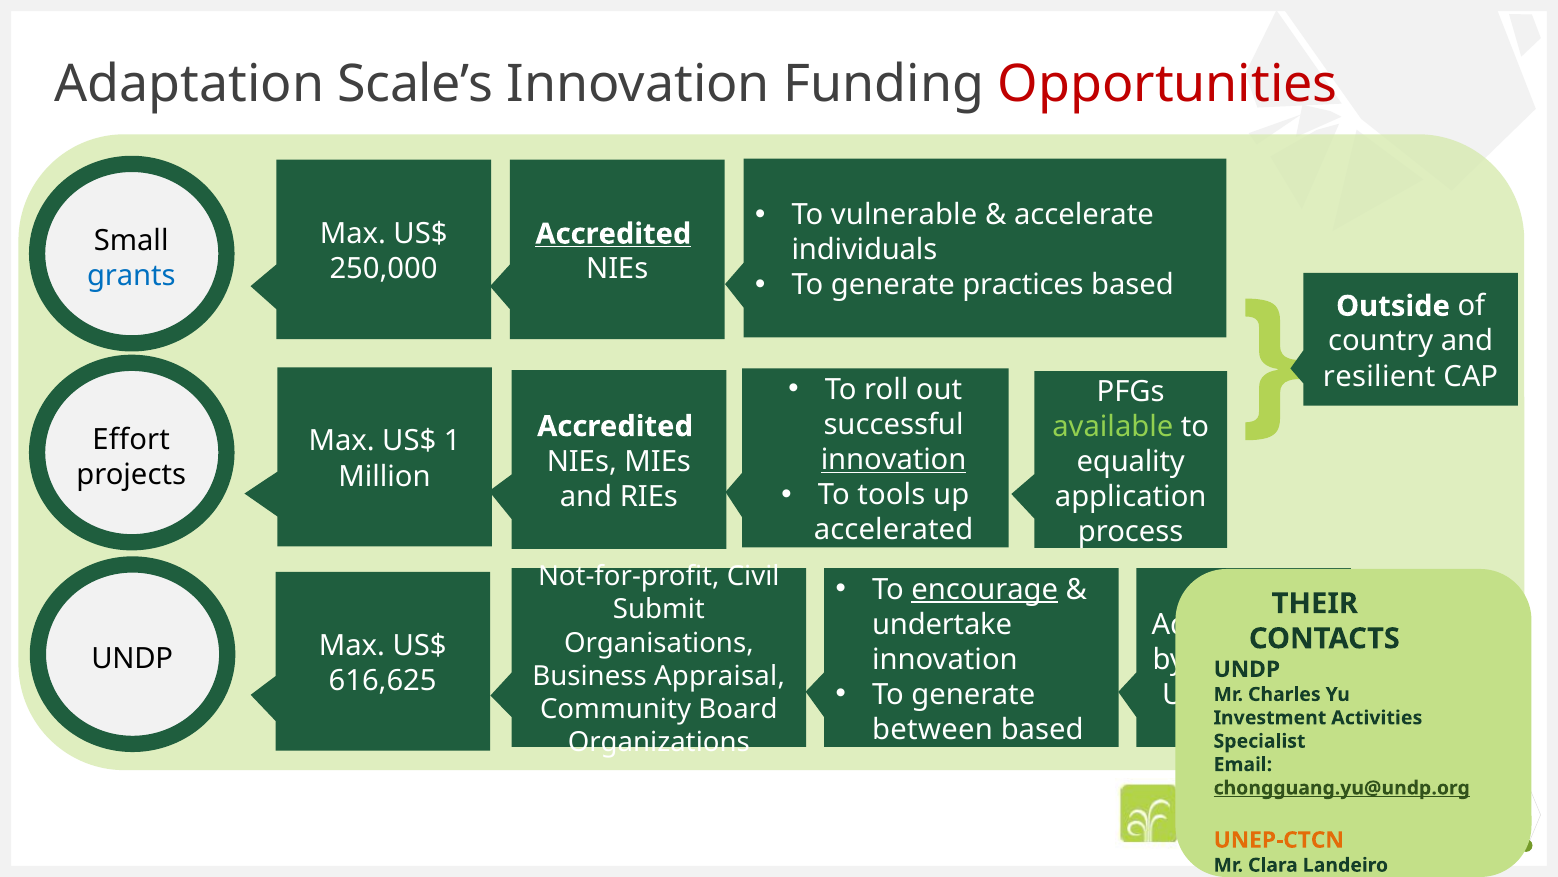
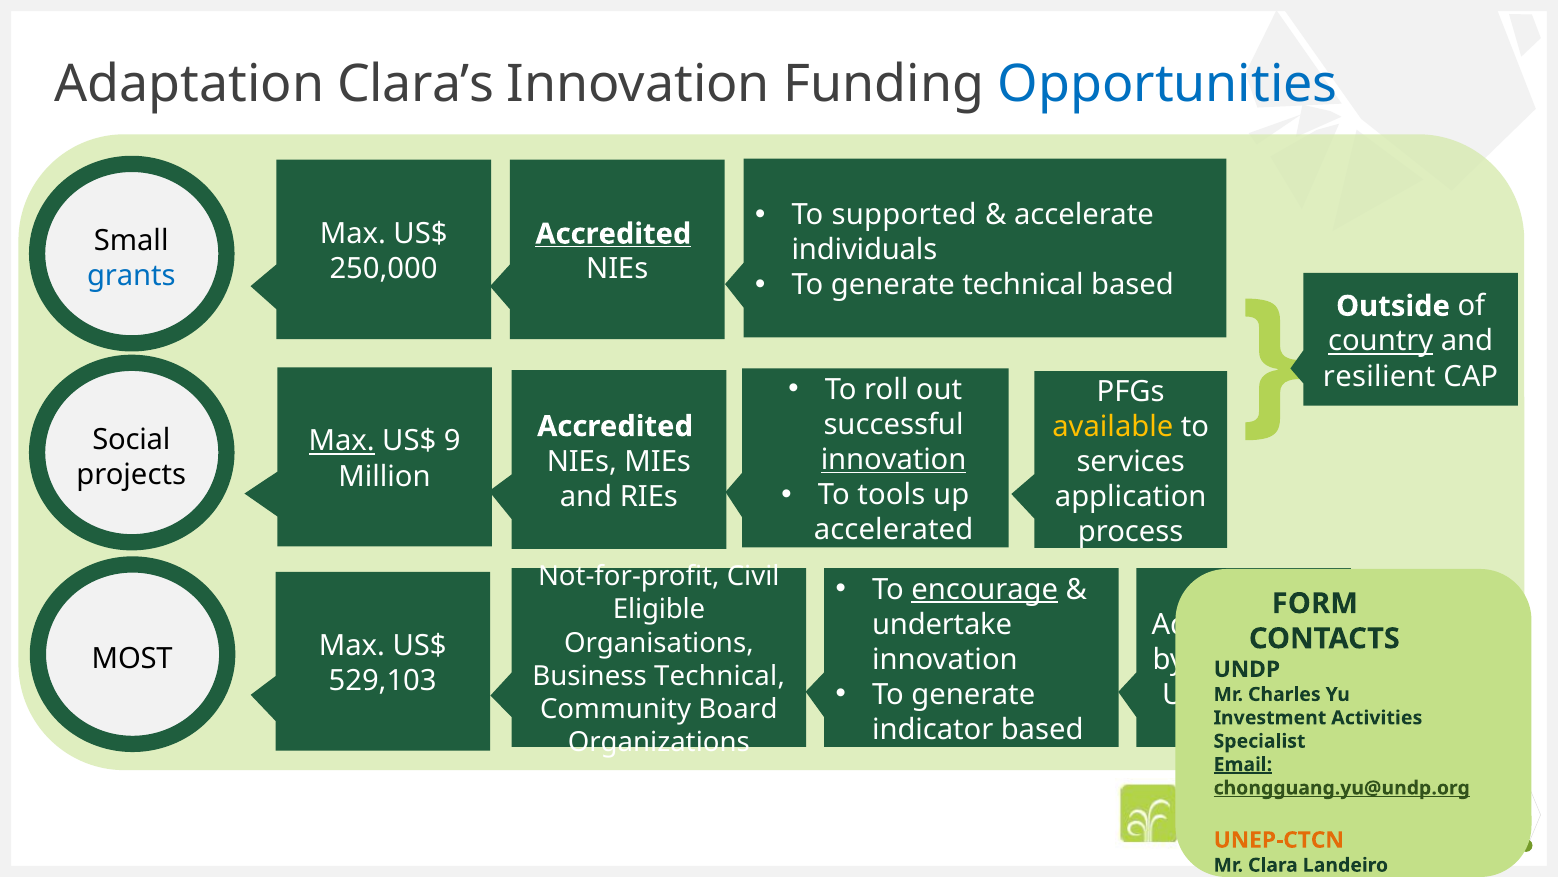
Scale’s: Scale’s -> Clara’s
Opportunities colour: red -> blue
vulnerable: vulnerable -> supported
generate practices: practices -> technical
country underline: none -> present
available colour: light green -> yellow
Effort: Effort -> Social
Max at (342, 441) underline: none -> present
1: 1 -> 9
equality: equality -> services
THEIR: THEIR -> FORM
Submit: Submit -> Eligible
UNDP at (132, 658): UNDP -> MOST
Business Appraisal: Appraisal -> Technical
616,625: 616,625 -> 529,103
between: between -> indicator
Email at (1243, 764) underline: none -> present
